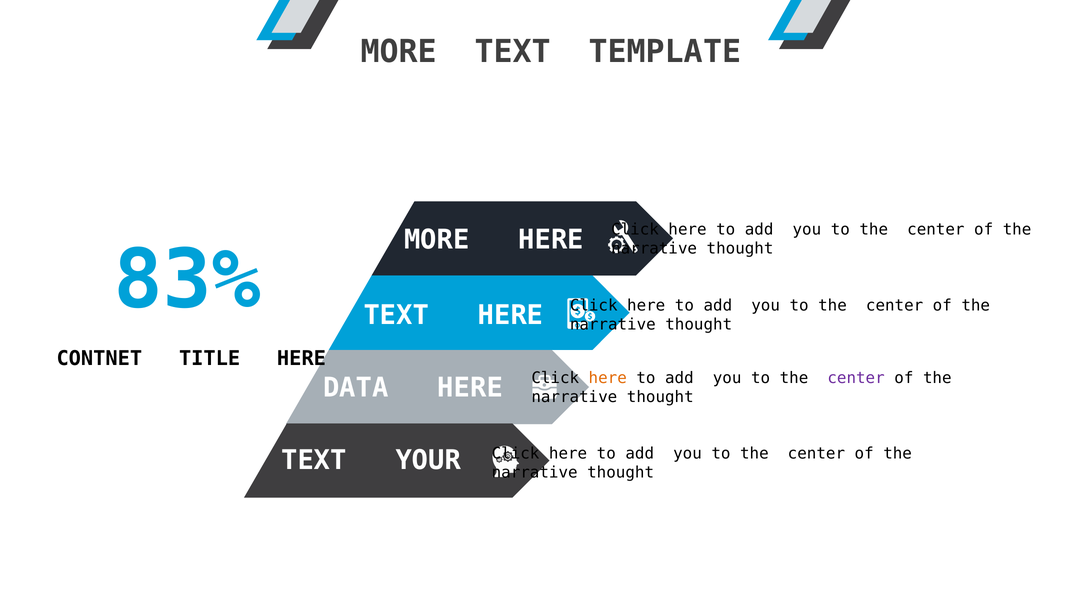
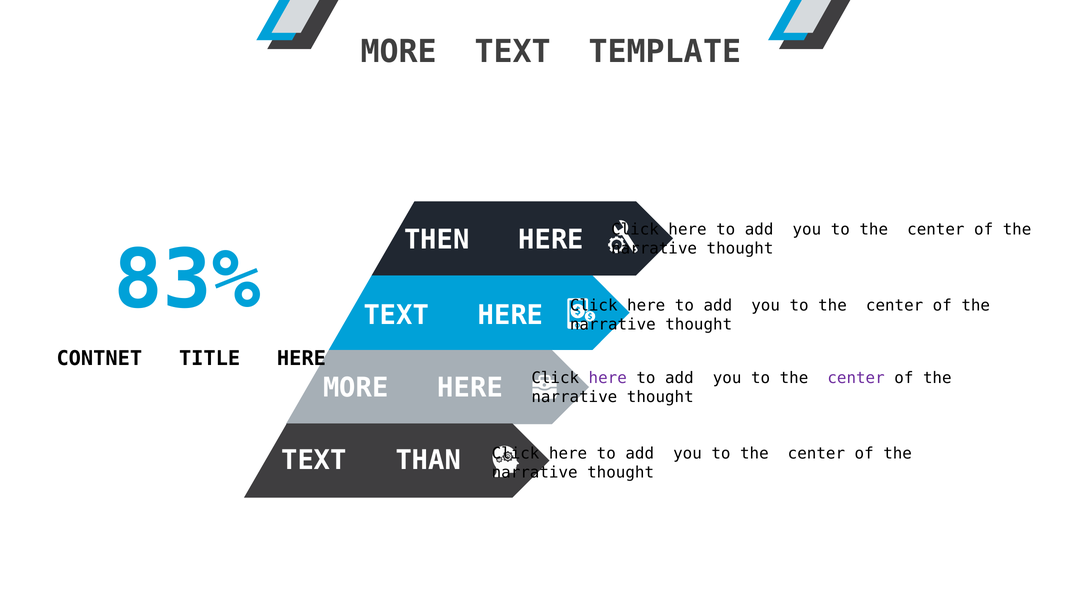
MORE at (437, 240): MORE -> THEN
here at (608, 378) colour: orange -> purple
DATA at (356, 388): DATA -> MORE
YOUR: YOUR -> THAN
